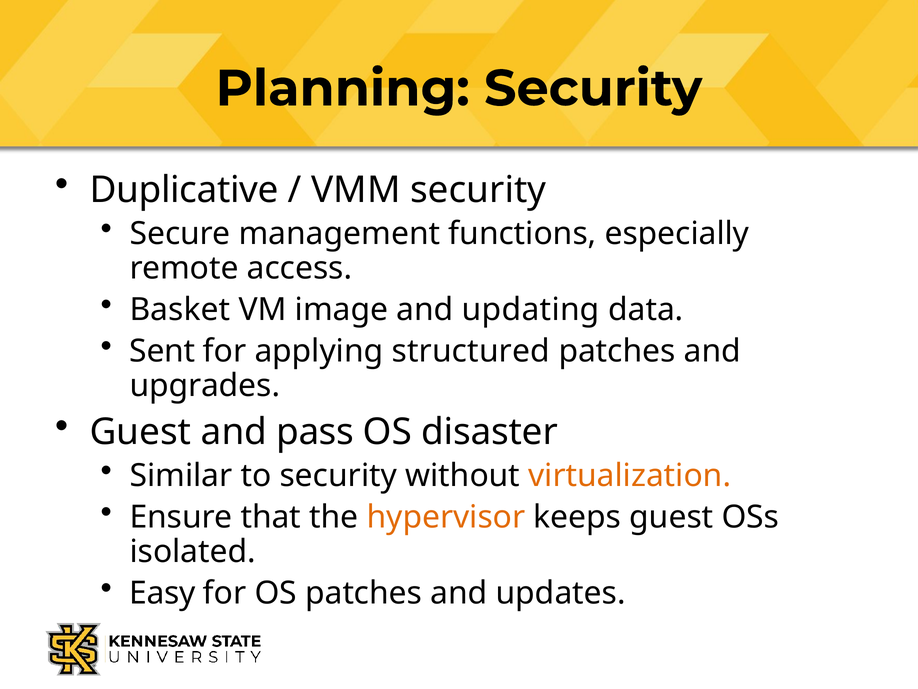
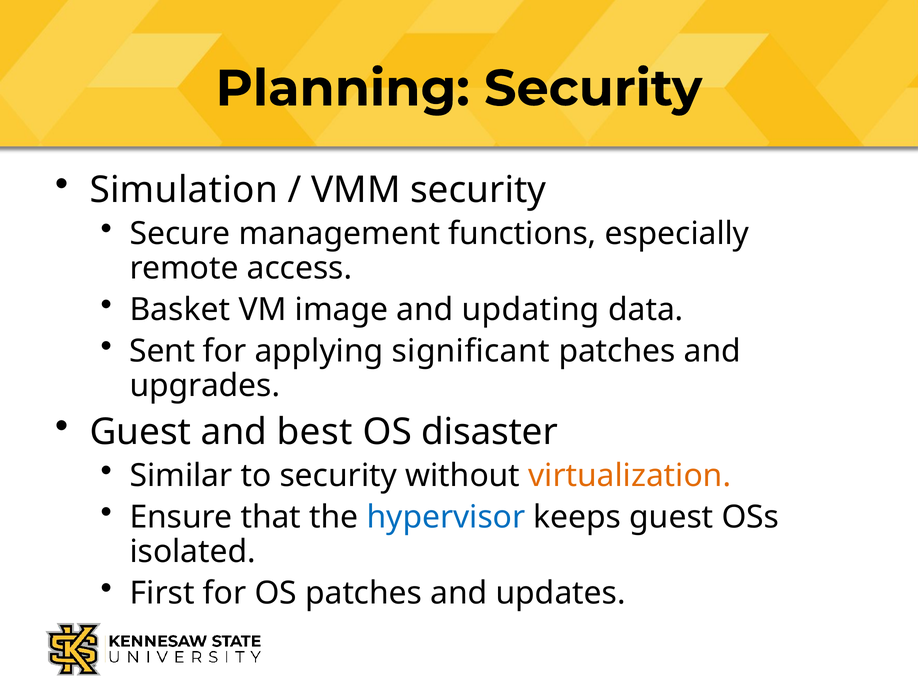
Duplicative: Duplicative -> Simulation
structured: structured -> significant
pass: pass -> best
hypervisor colour: orange -> blue
Easy: Easy -> First
